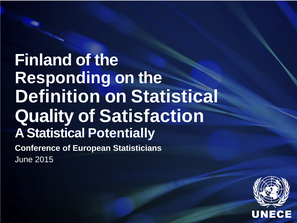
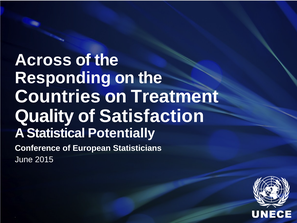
Finland: Finland -> Across
Definition: Definition -> Countries
on Statistical: Statistical -> Treatment
